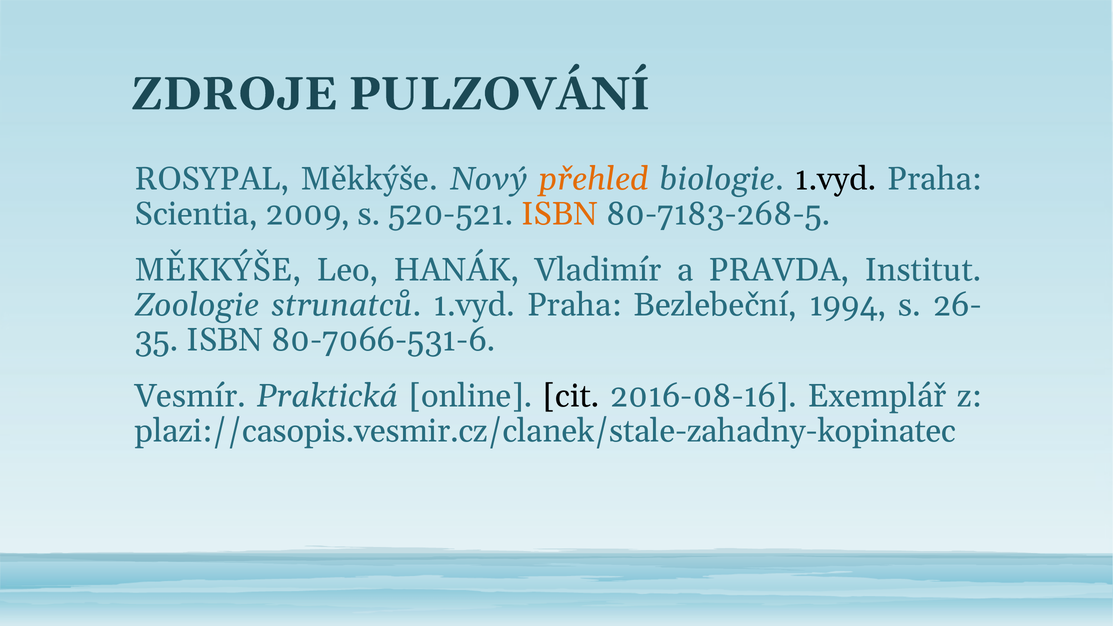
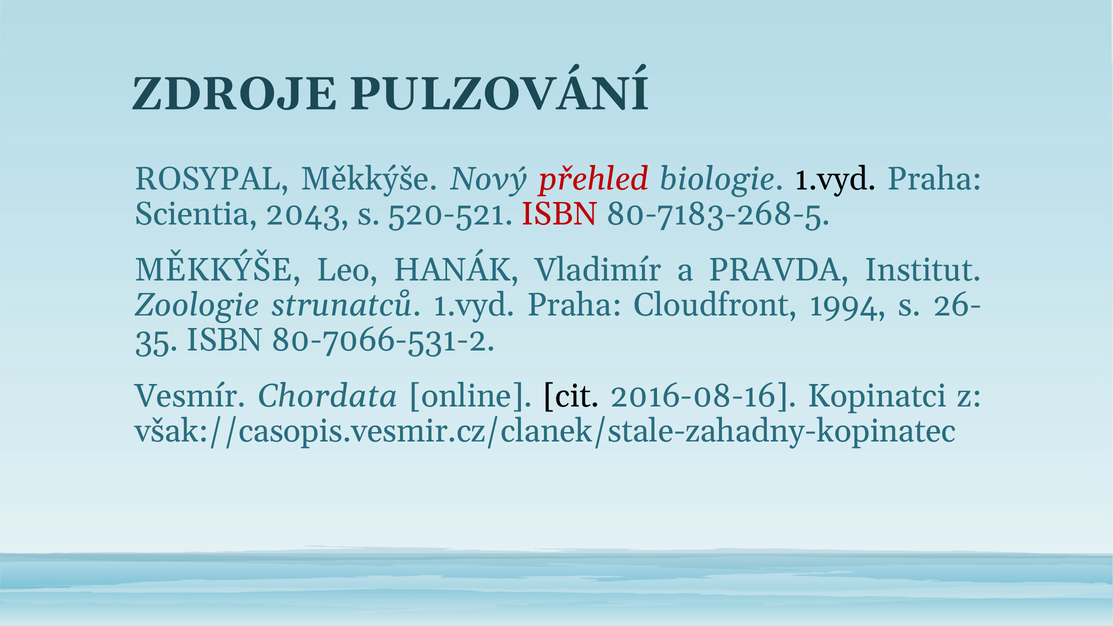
přehled colour: orange -> red
2009: 2009 -> 2043
ISBN at (560, 214) colour: orange -> red
Bezlebeční: Bezlebeční -> Cloudfront
80-7066-531-6: 80-7066-531-6 -> 80-7066-531-2
Praktická: Praktická -> Chordata
Exemplář: Exemplář -> Kopinatci
plazi://casopis.vesmir.cz/clanek/stale-zahadny-kopinatec: plazi://casopis.vesmir.cz/clanek/stale-zahadny-kopinatec -> však://casopis.vesmir.cz/clanek/stale-zahadny-kopinatec
